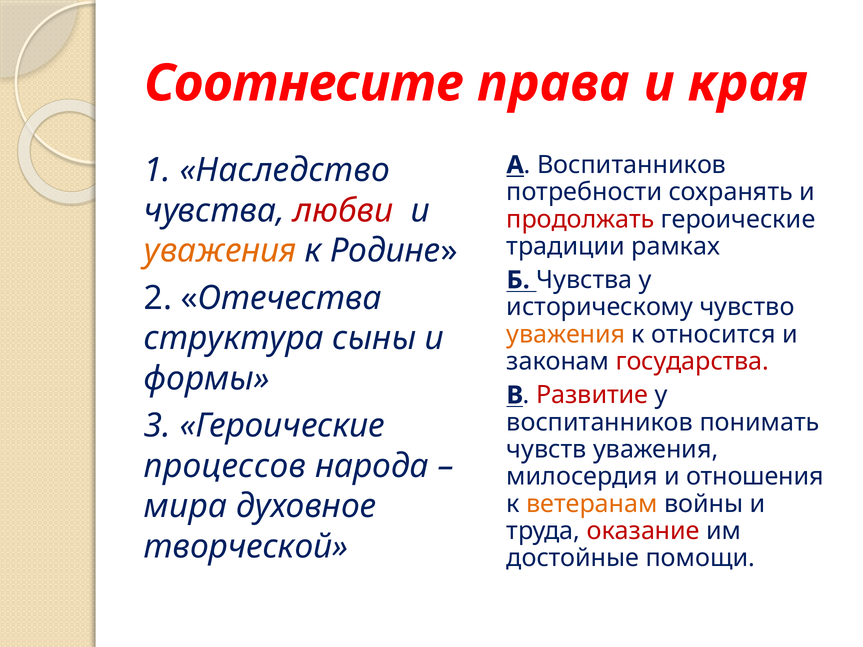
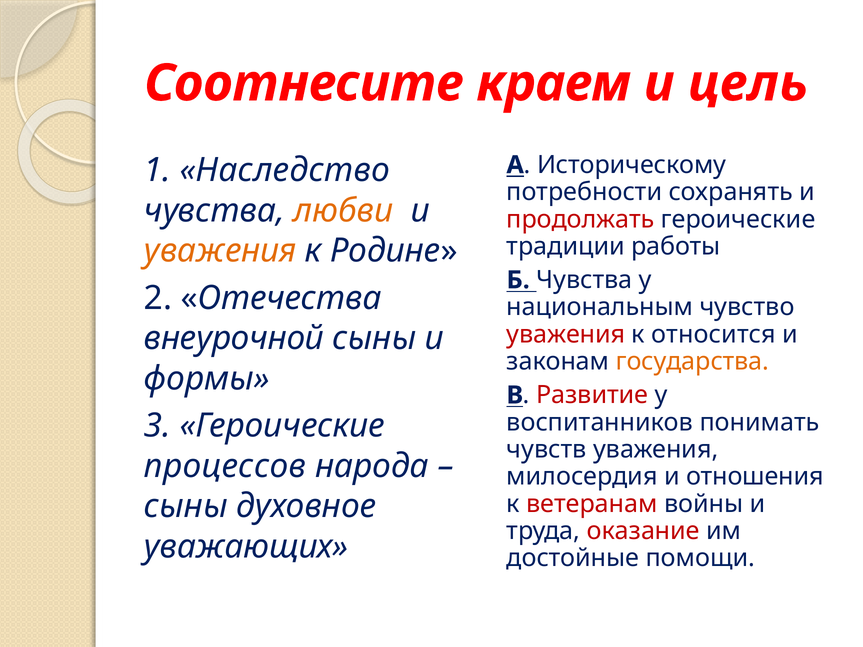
права: права -> краем
края: края -> цель
Воспитанников at (632, 165): Воспитанников -> Историческому
любви colour: red -> orange
рамках: рамках -> работы
историческому: историческому -> национальным
уважения at (566, 334) colour: orange -> red
структура: структура -> внеурочной
государства colour: red -> orange
ветеранам colour: orange -> red
мира at (186, 506): мира -> сыны
творческой: творческой -> уважающих
